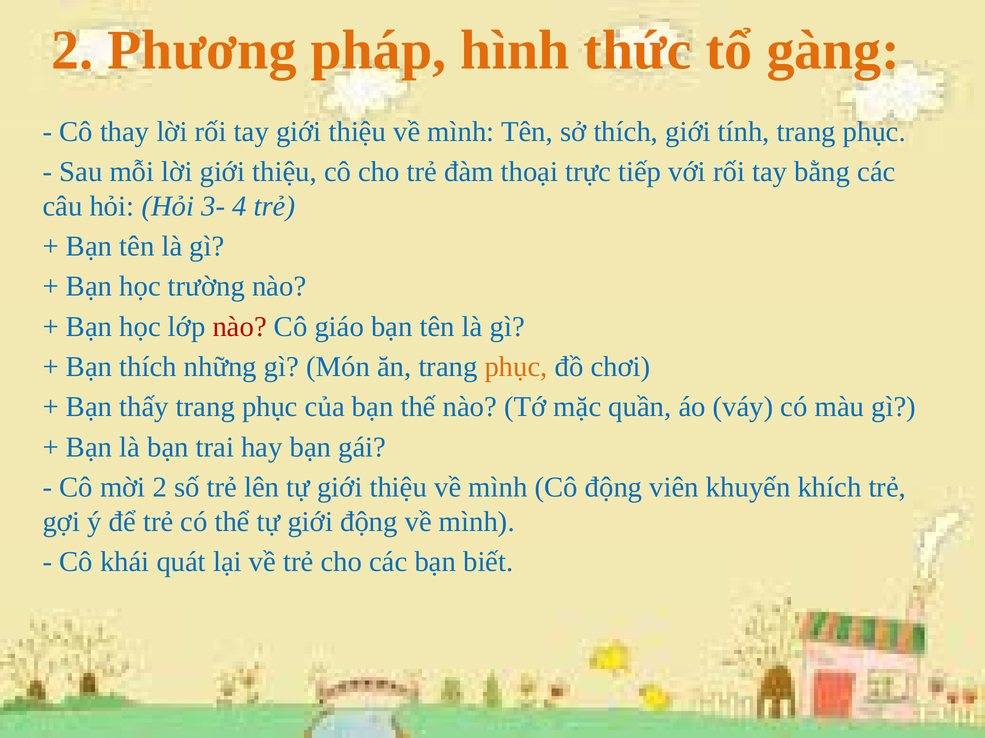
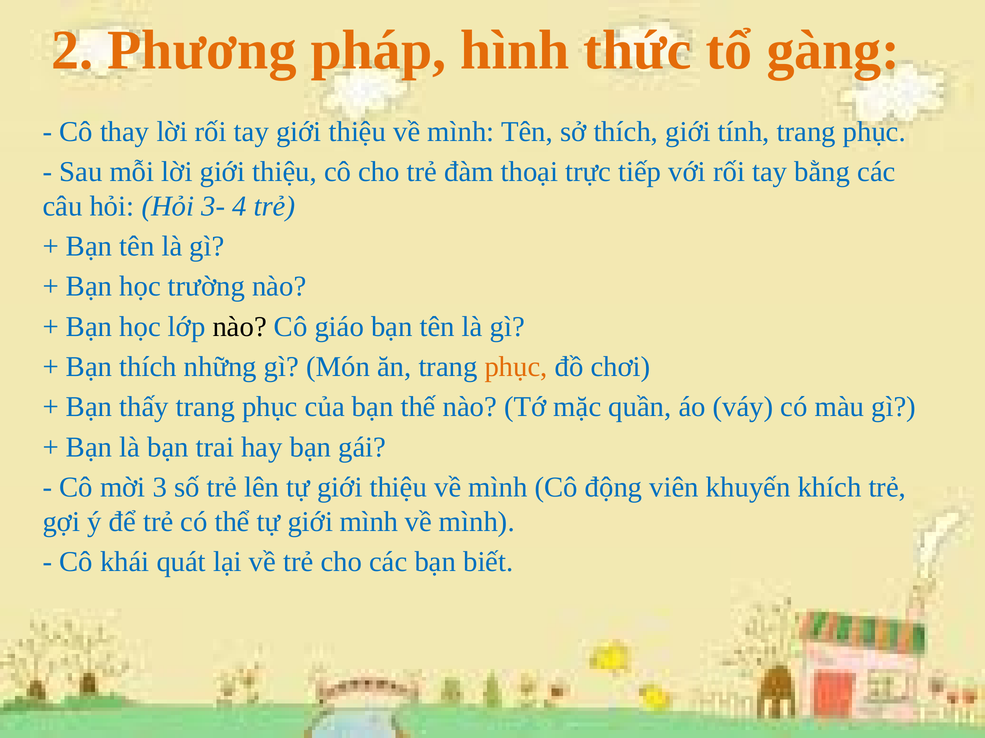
nào at (240, 327) colour: red -> black
mời 2: 2 -> 3
giới động: động -> mình
